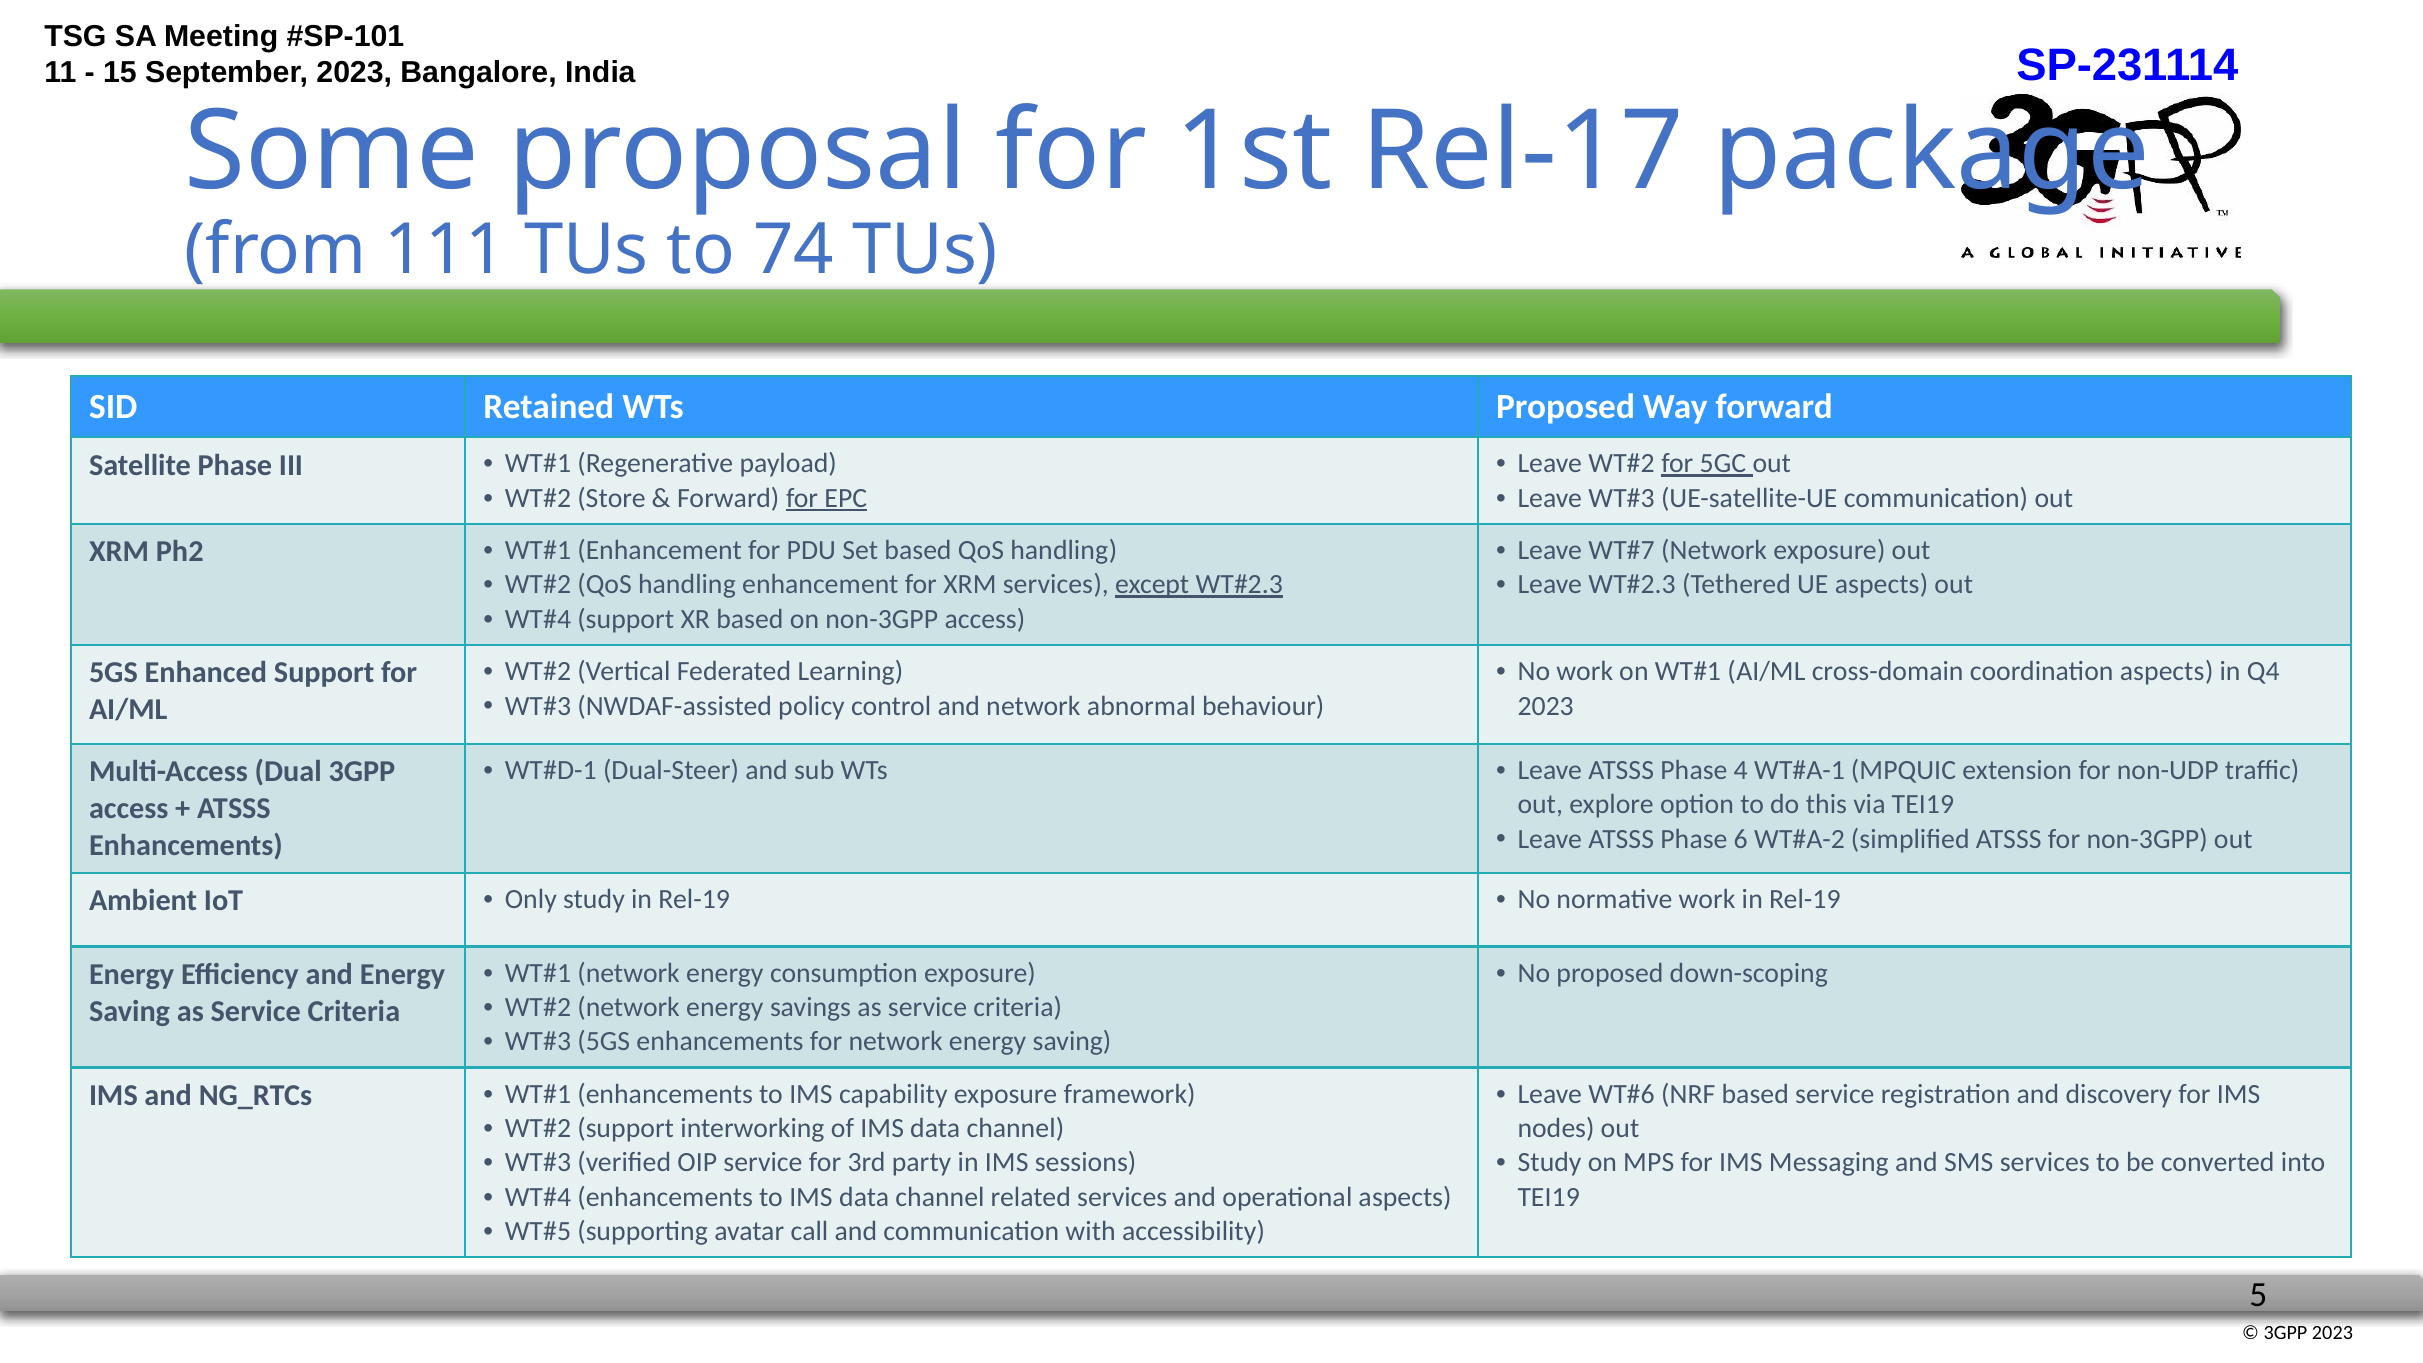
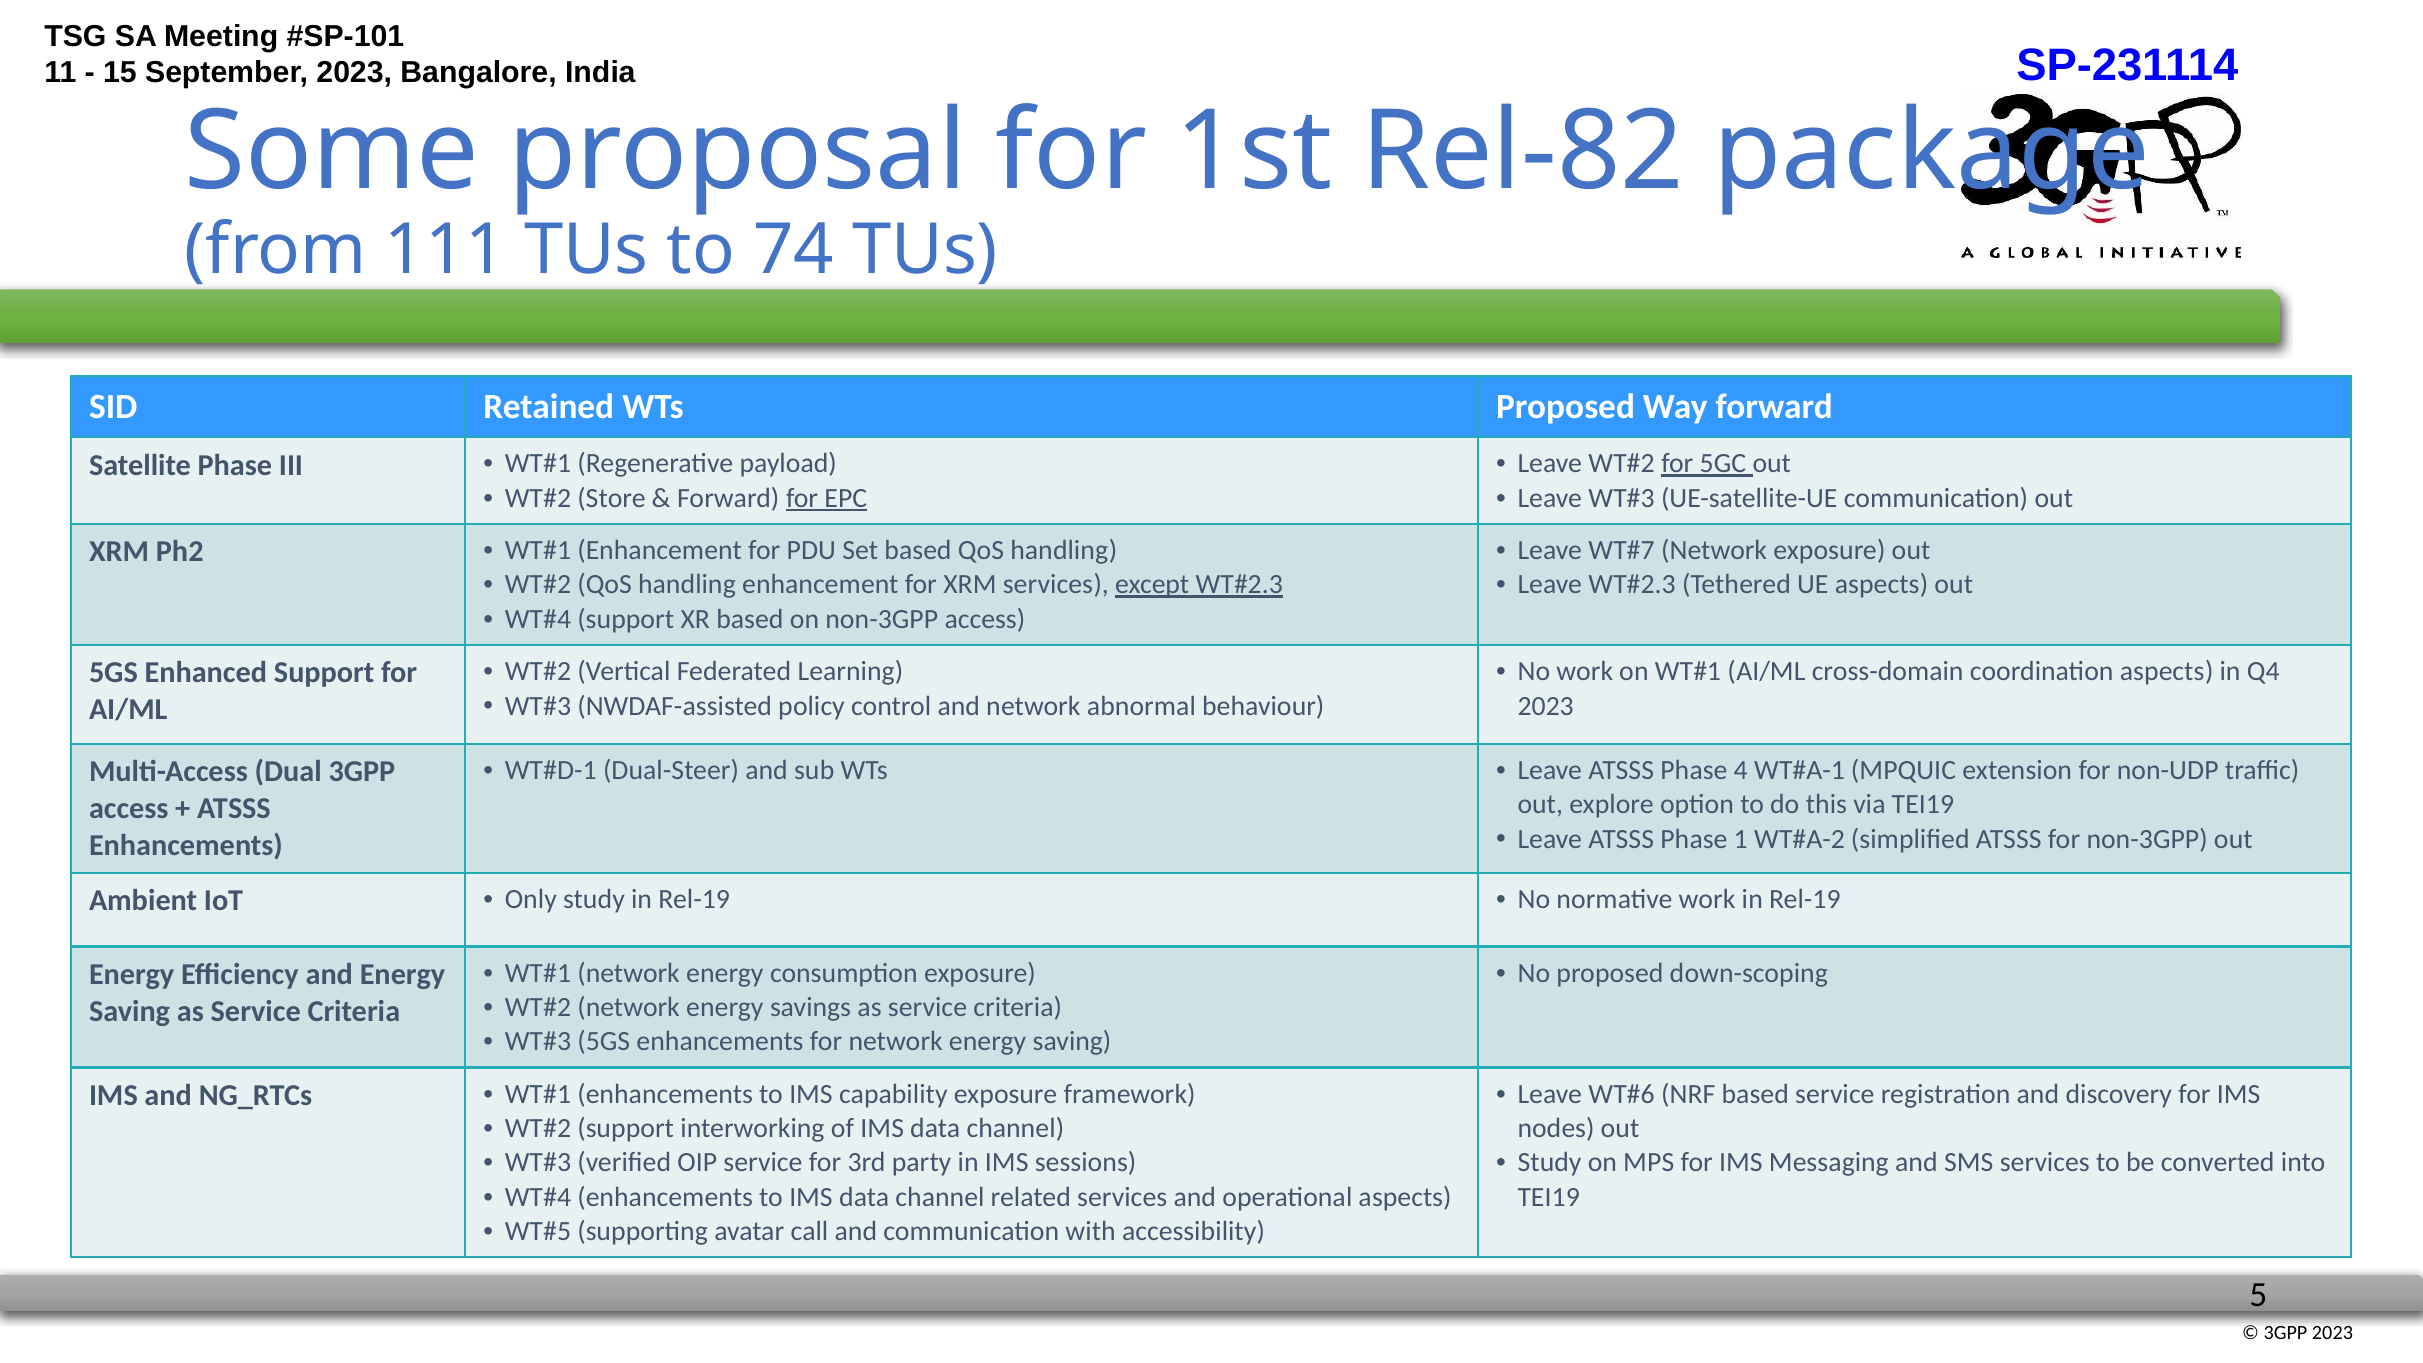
Rel-17: Rel-17 -> Rel-82
6: 6 -> 1
